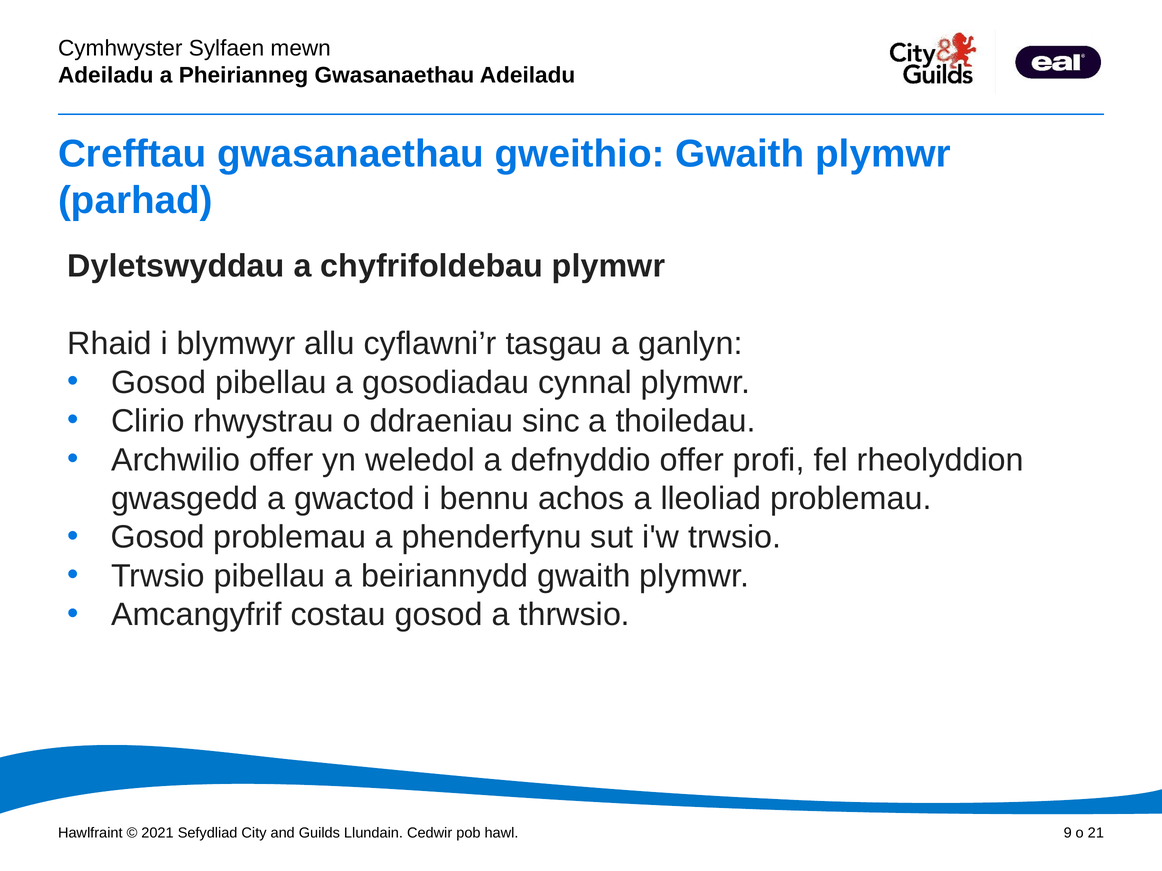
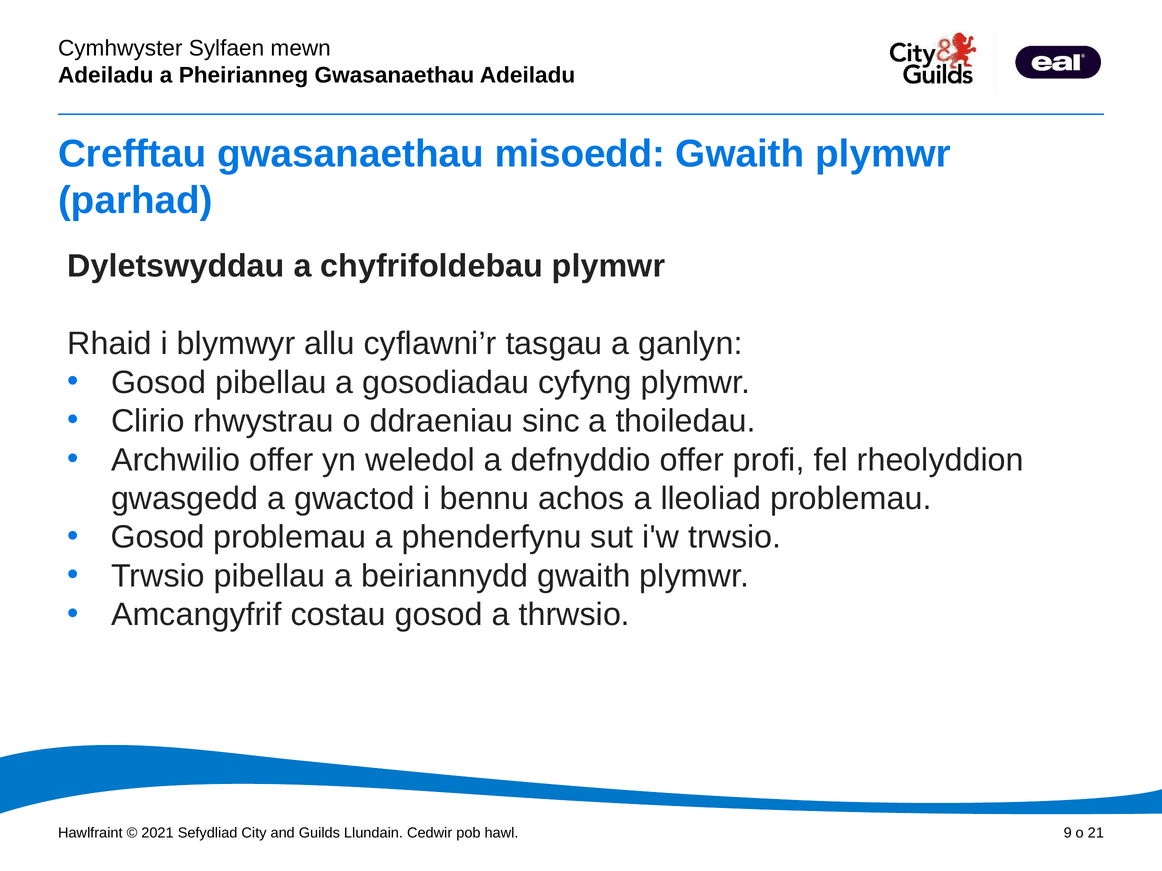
gweithio: gweithio -> misoedd
cynnal: cynnal -> cyfyng
